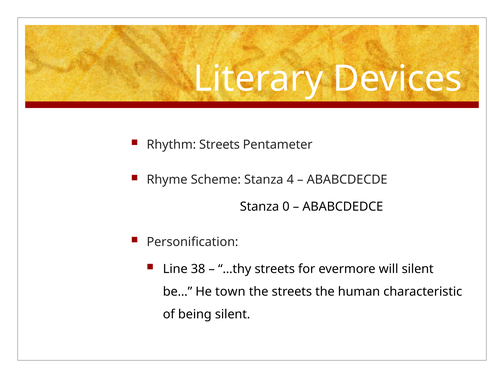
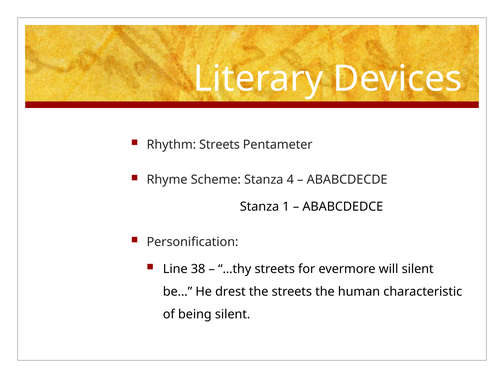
0: 0 -> 1
town: town -> drest
